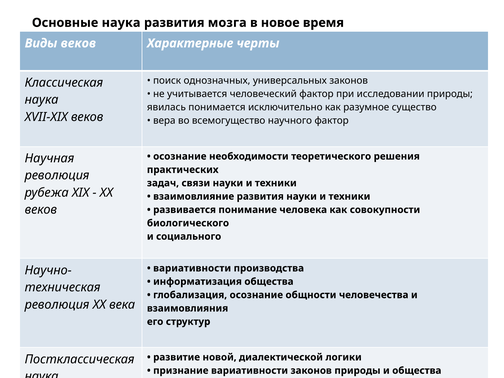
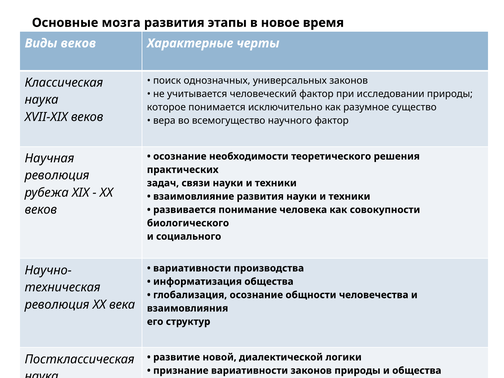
Основные наука: наука -> мозга
развития мозга: мозга -> этапы
явилась: явилась -> которое
